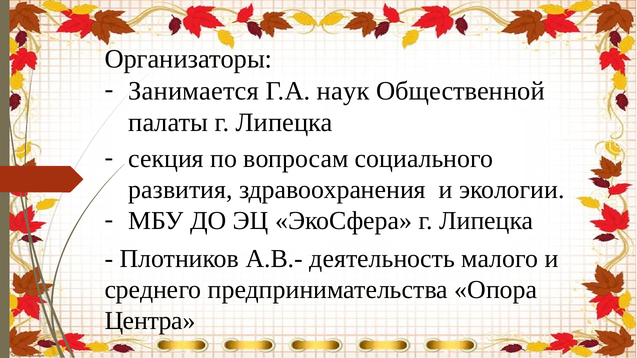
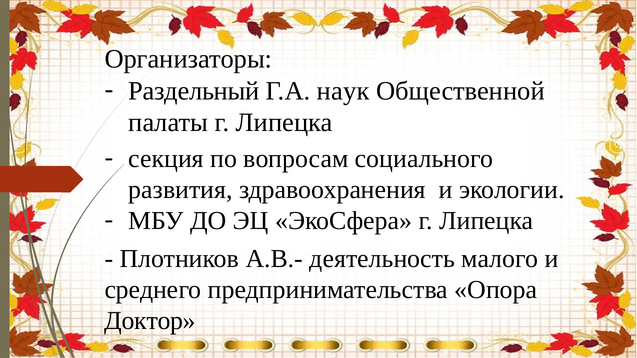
Занимается: Занимается -> Раздельный
Центра: Центра -> Доктор
